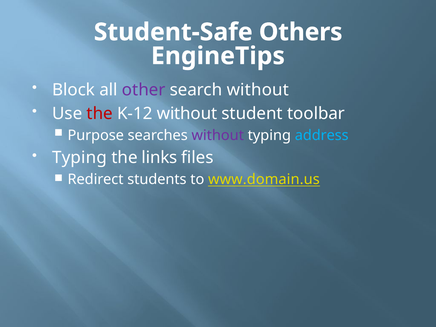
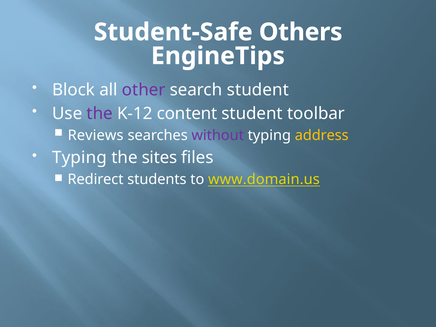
search without: without -> student
the at (100, 114) colour: red -> purple
K-12 without: without -> content
Purpose: Purpose -> Reviews
address colour: light blue -> yellow
links: links -> sites
